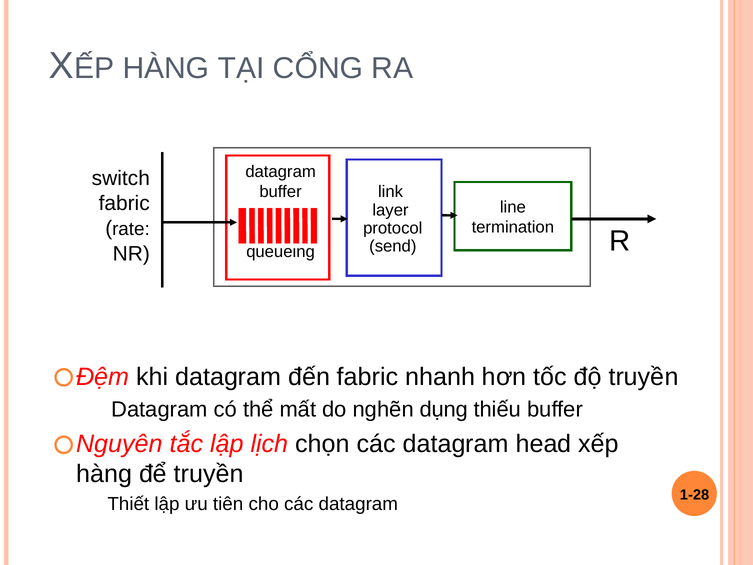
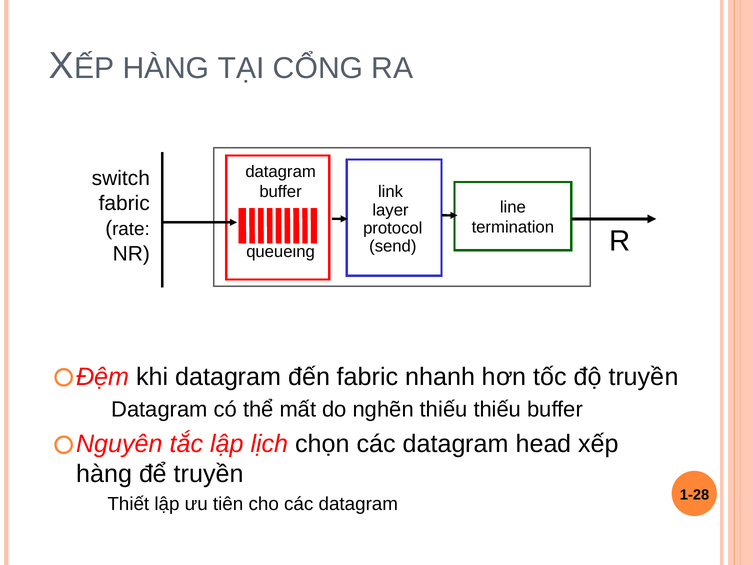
nghẽn dụng: dụng -> thiếu
